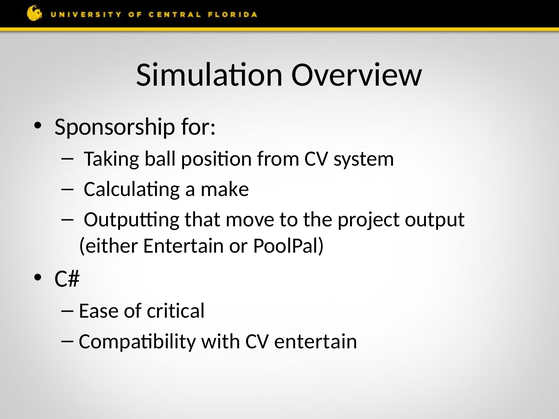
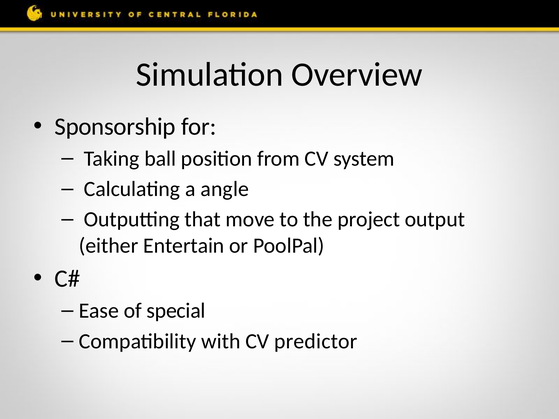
make: make -> angle
critical: critical -> special
CV entertain: entertain -> predictor
